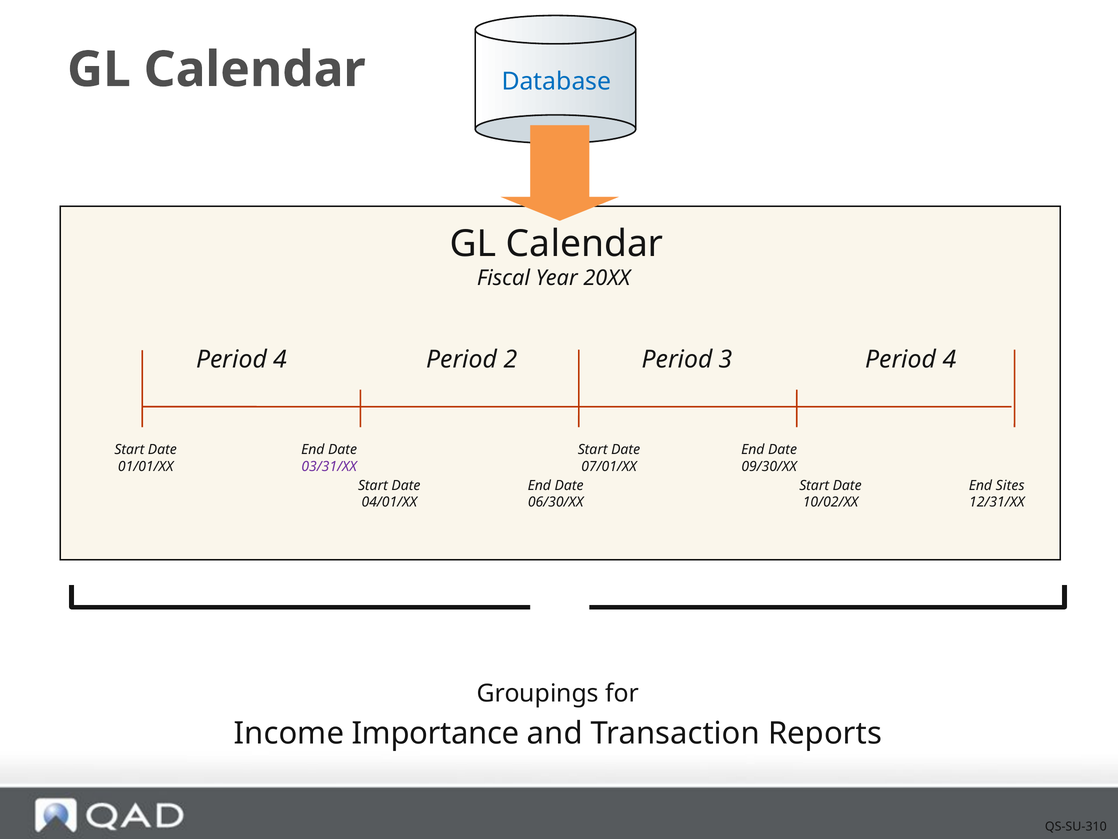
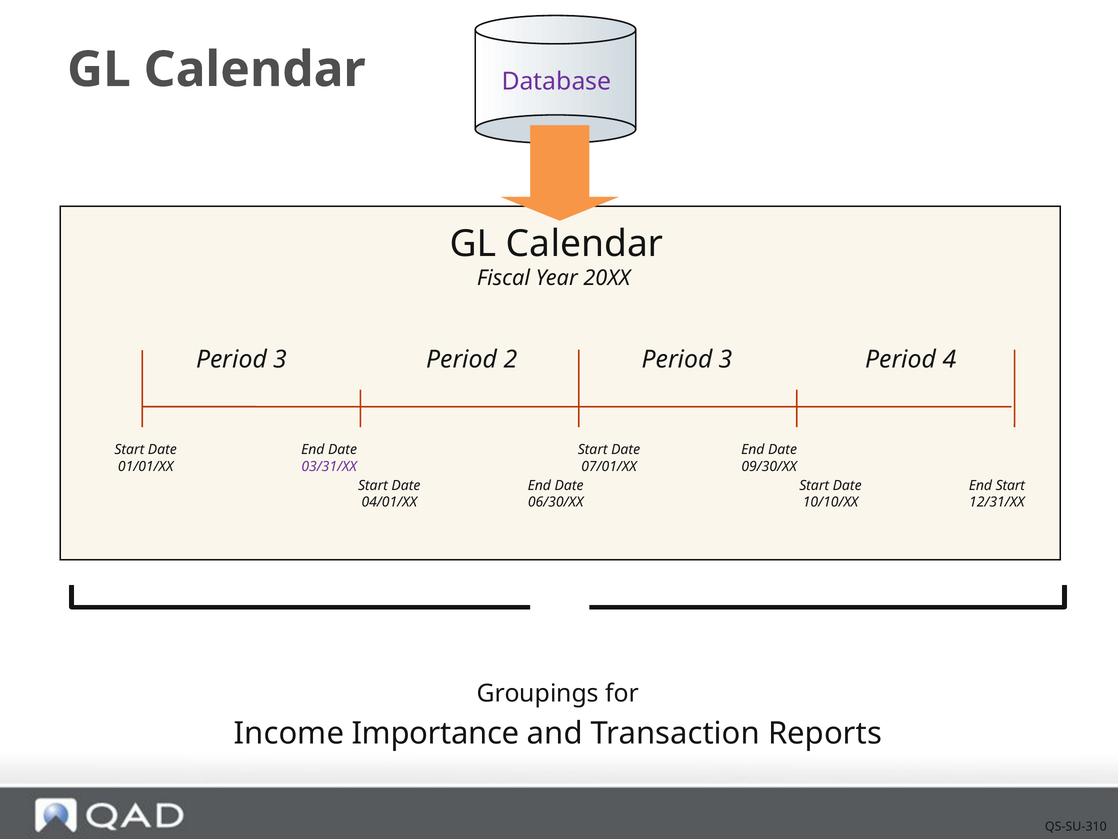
Database colour: blue -> purple
4 at (280, 359): 4 -> 3
End Sites: Sites -> Start
10/02/XX: 10/02/XX -> 10/10/XX
